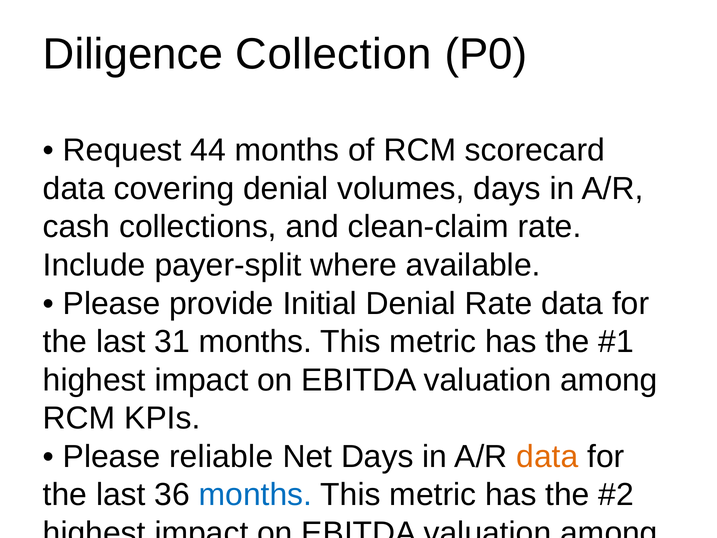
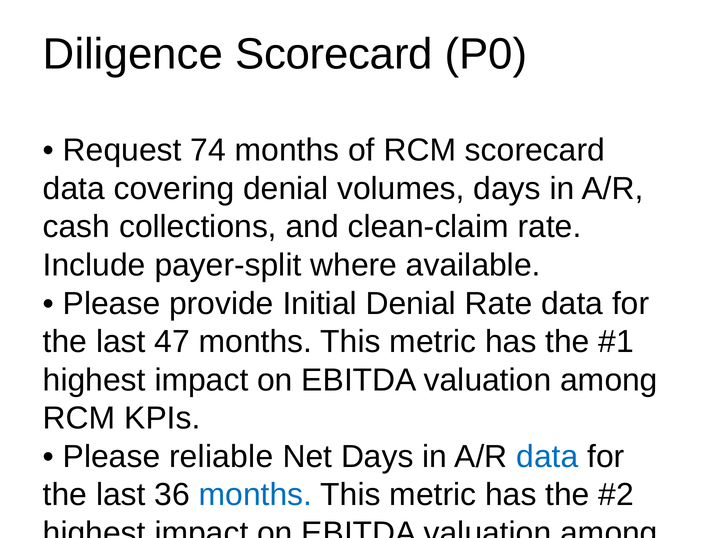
Diligence Collection: Collection -> Scorecard
44: 44 -> 74
31: 31 -> 47
data at (547, 456) colour: orange -> blue
